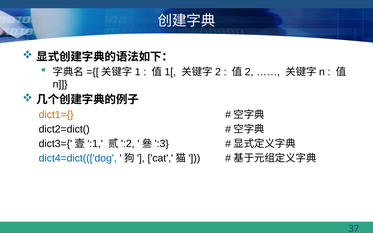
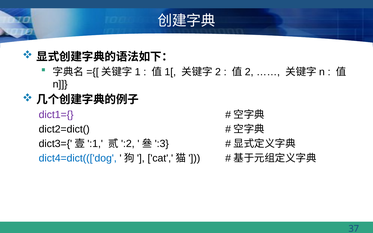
dict1={ colour: orange -> purple
